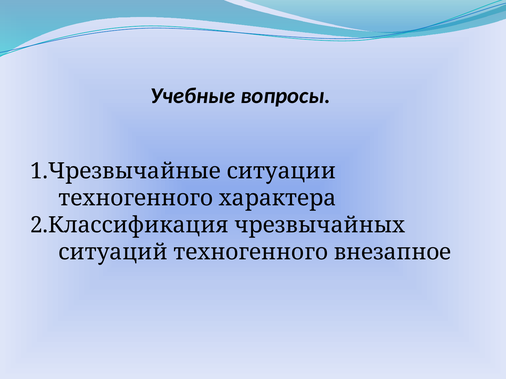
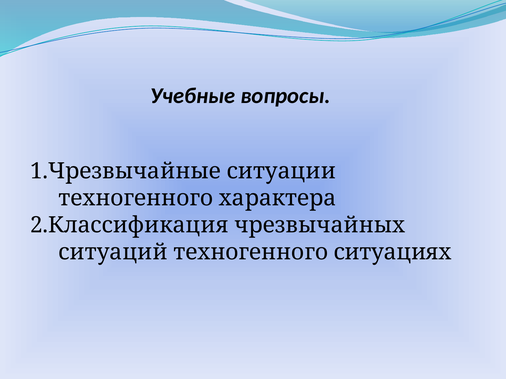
внезапное: внезапное -> ситуациях
